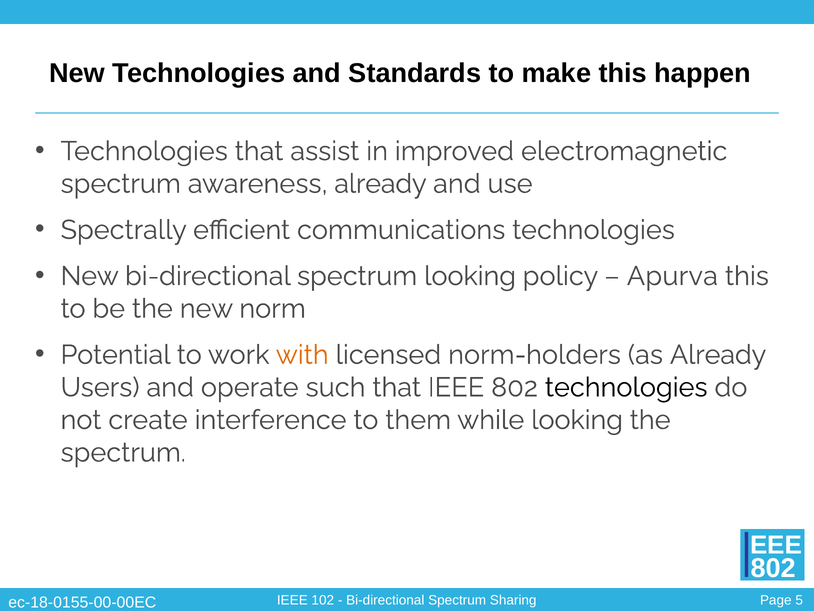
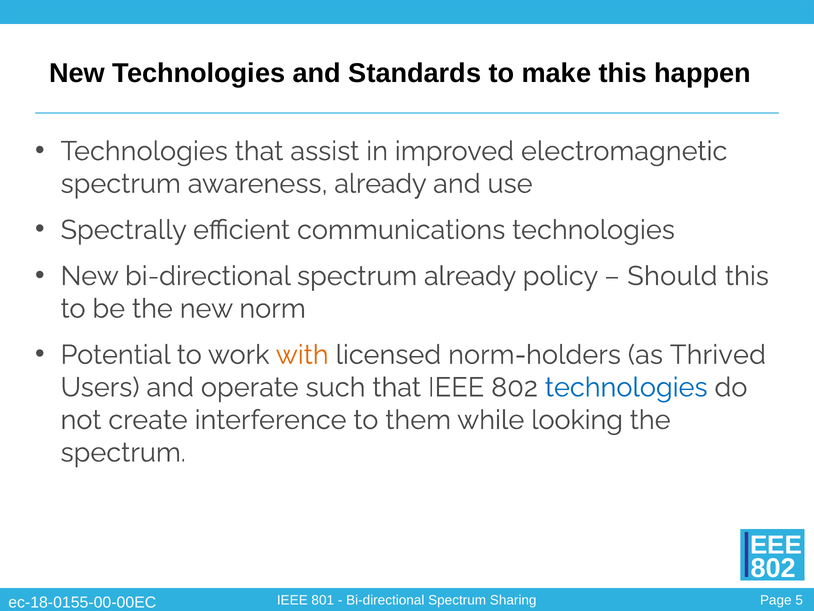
spectrum looking: looking -> already
Apurva: Apurva -> Should
as Already: Already -> Thrived
technologies at (626, 387) colour: black -> blue
102: 102 -> 801
